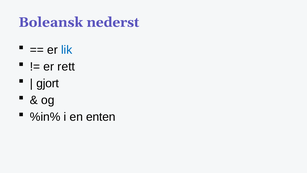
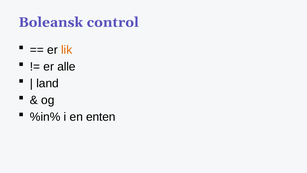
nederst: nederst -> control
lik colour: blue -> orange
rett: rett -> alle
gjort: gjort -> land
